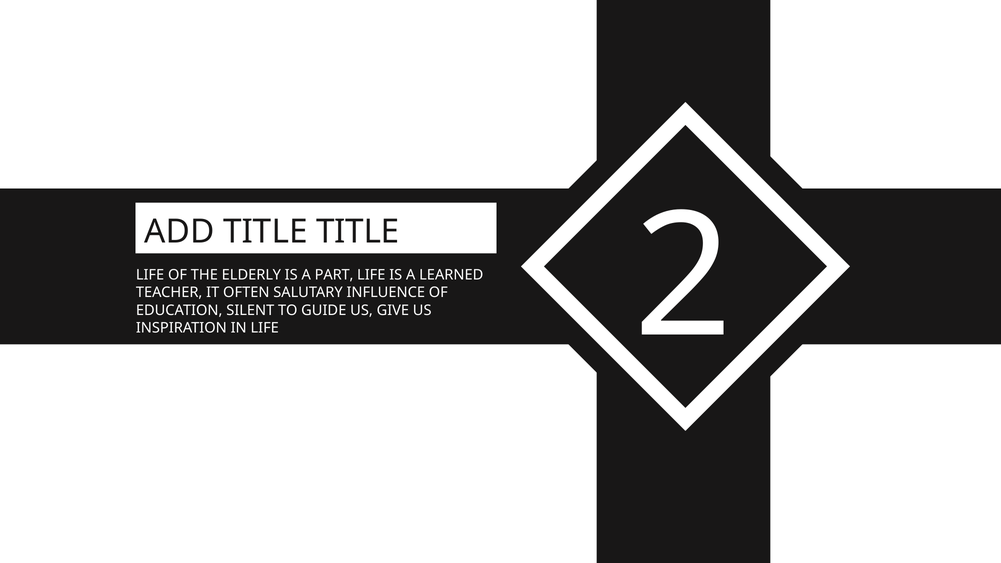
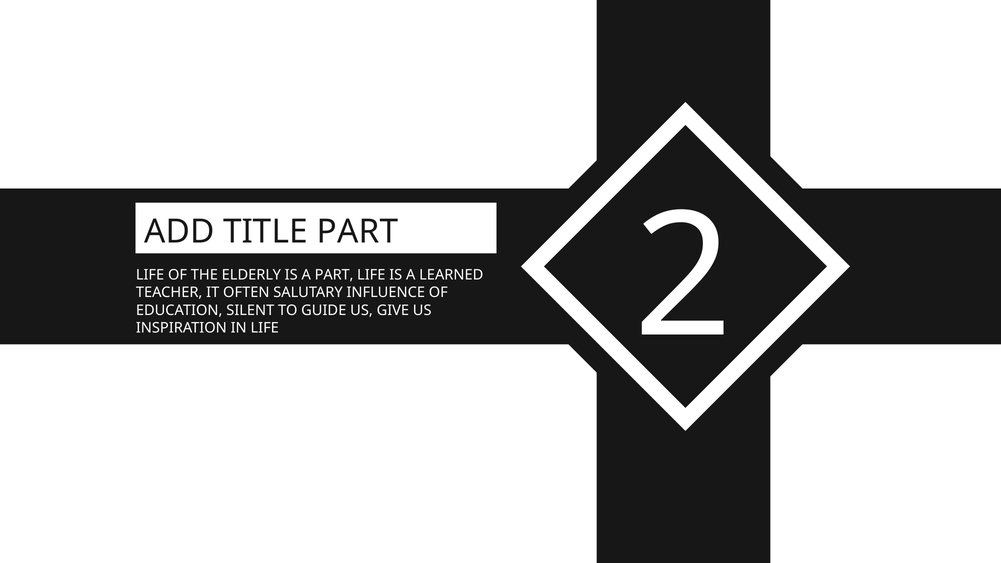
TITLE TITLE: TITLE -> PART
